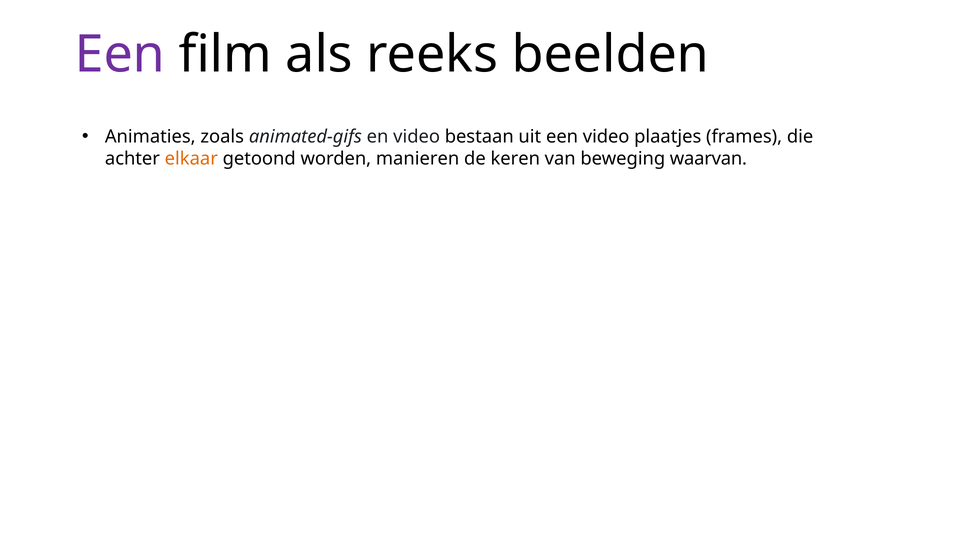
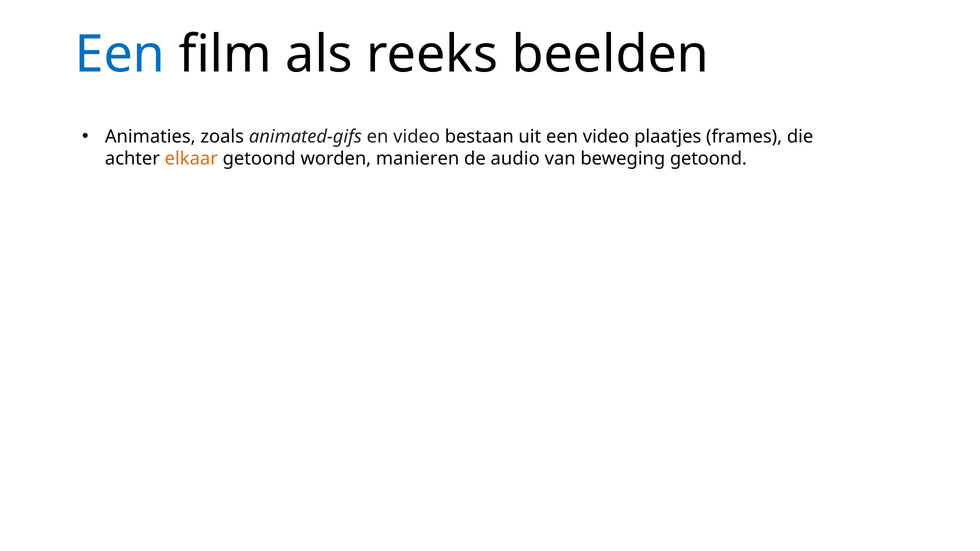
Een at (120, 55) colour: purple -> blue
keren: keren -> audio
beweging waarvan: waarvan -> getoond
